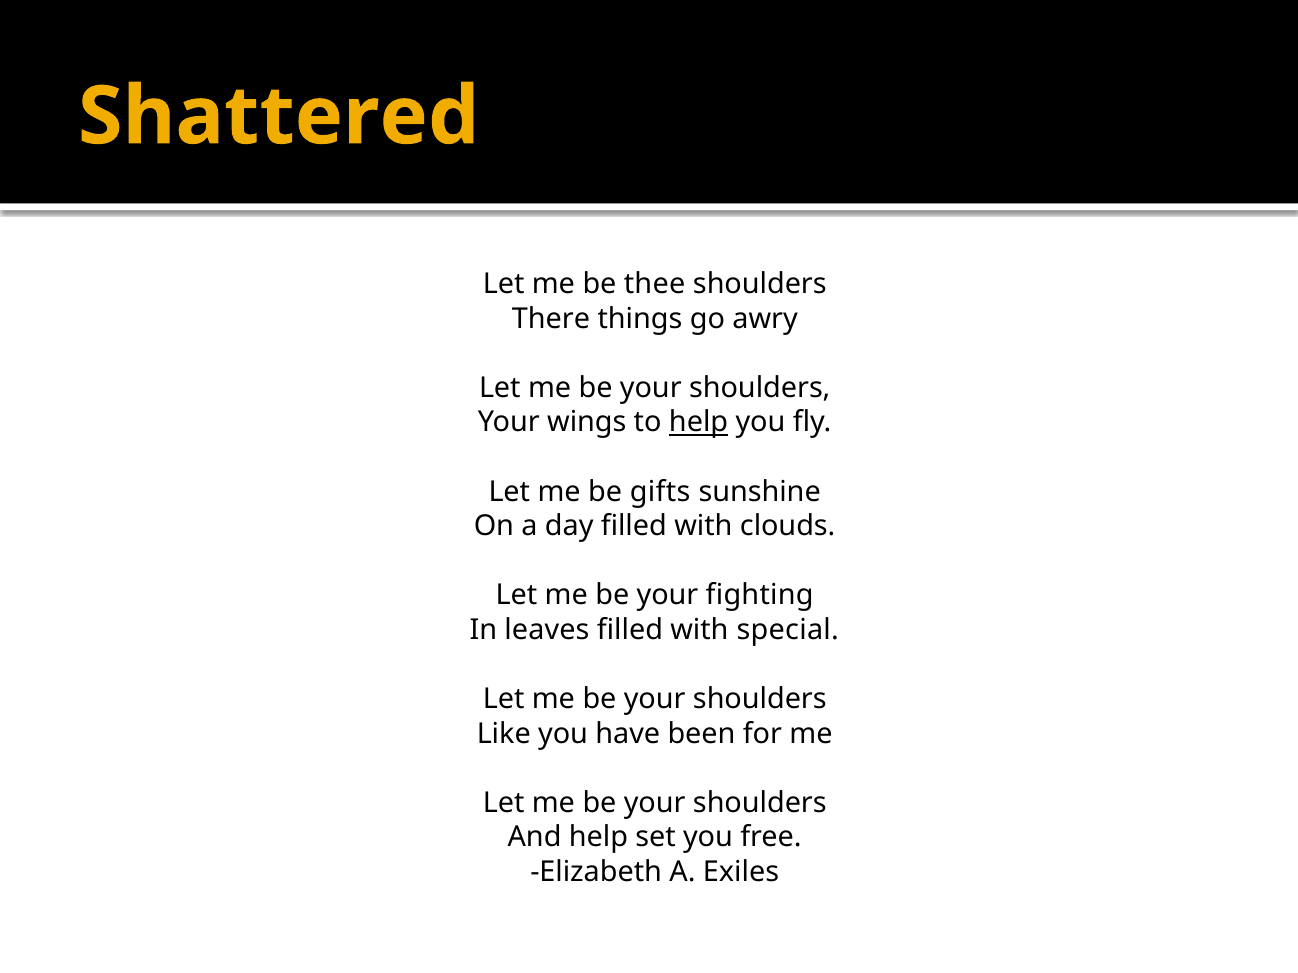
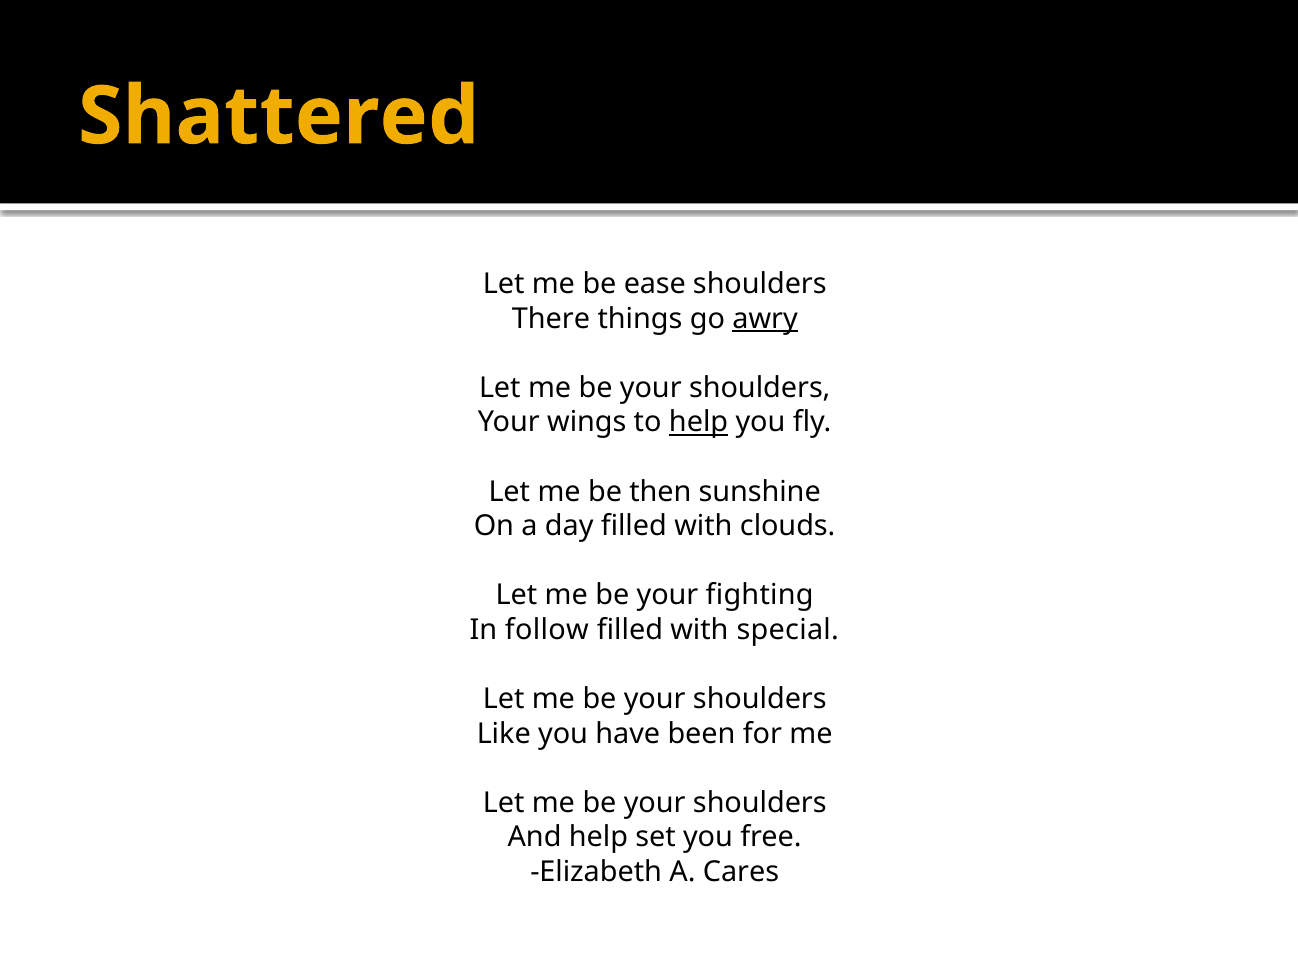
thee: thee -> ease
awry underline: none -> present
gifts: gifts -> then
leaves: leaves -> follow
Exiles: Exiles -> Cares
